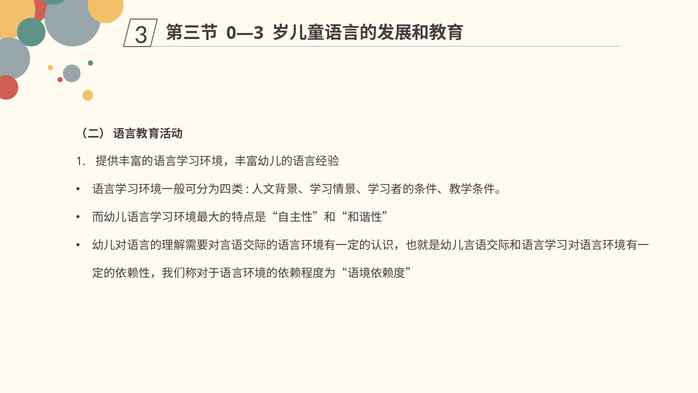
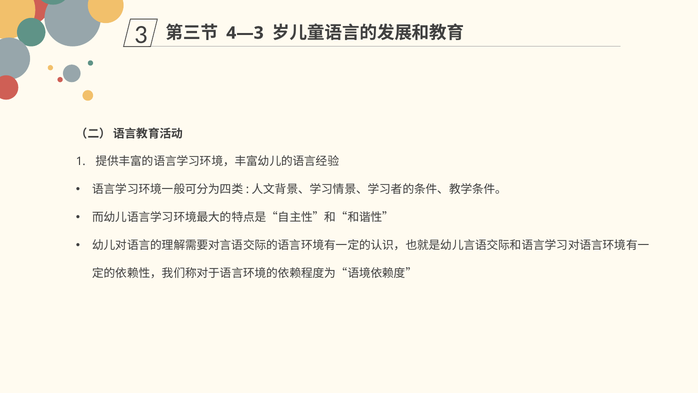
0—3: 0—3 -> 4—3
